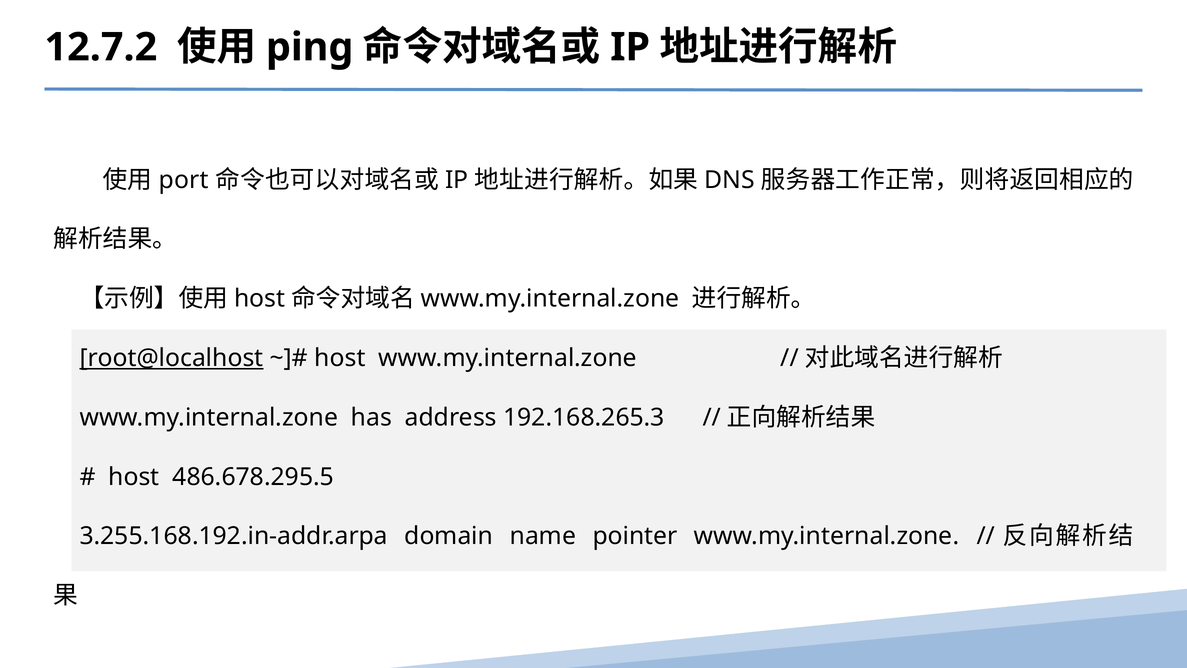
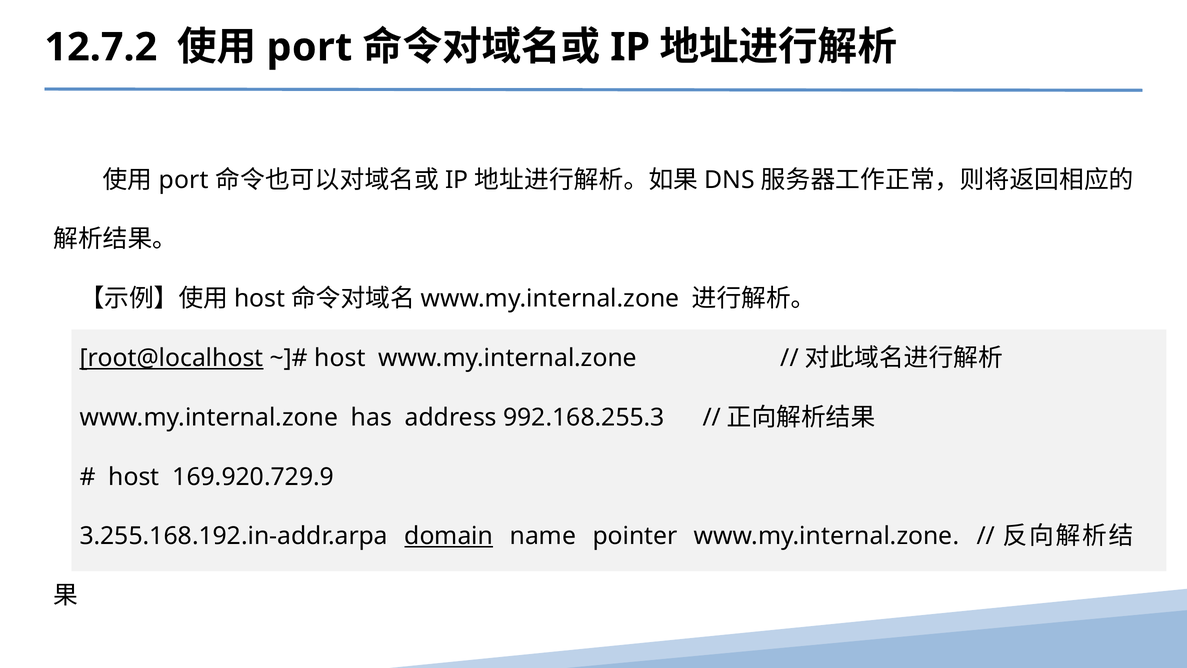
ping at (310, 47): ping -> port
192.168.265.3: 192.168.265.3 -> 992.168.255.3
486.678.295.5: 486.678.295.5 -> 169.920.729.9
domain underline: none -> present
